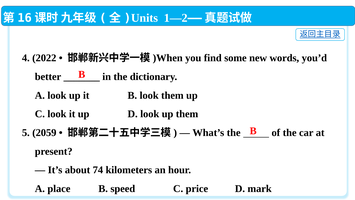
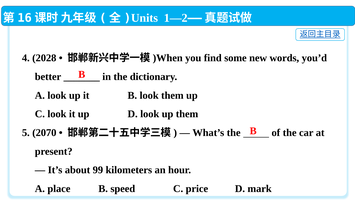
2022: 2022 -> 2028
2059: 2059 -> 2070
74: 74 -> 99
